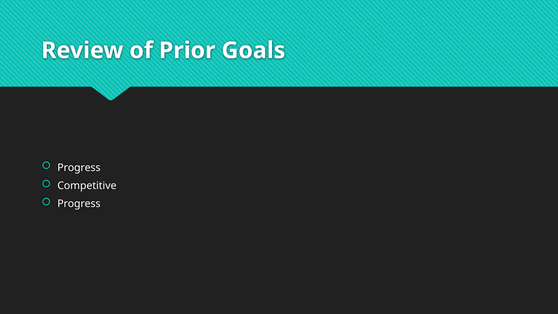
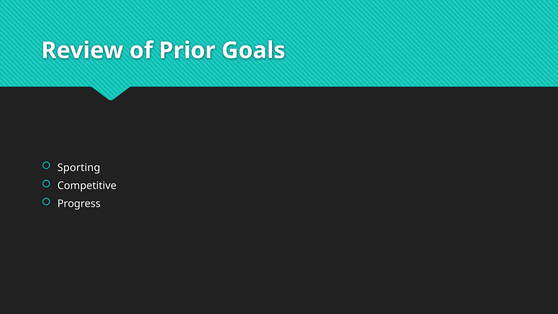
Progress at (79, 168): Progress -> Sporting
